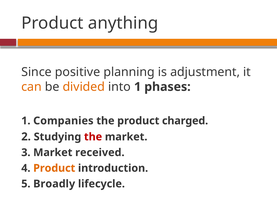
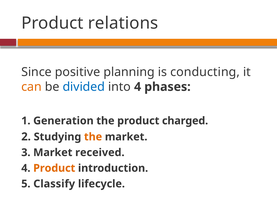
anything: anything -> relations
adjustment: adjustment -> conducting
divided colour: orange -> blue
into 1: 1 -> 4
Companies: Companies -> Generation
the at (93, 137) colour: red -> orange
Broadly: Broadly -> Classify
